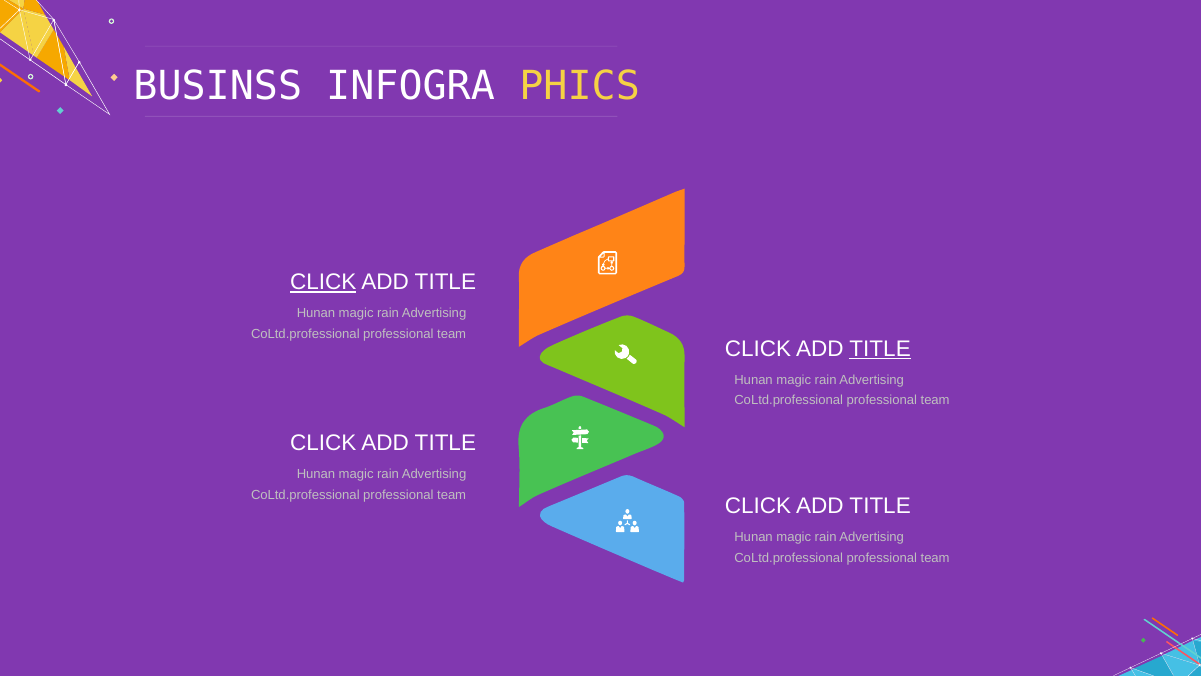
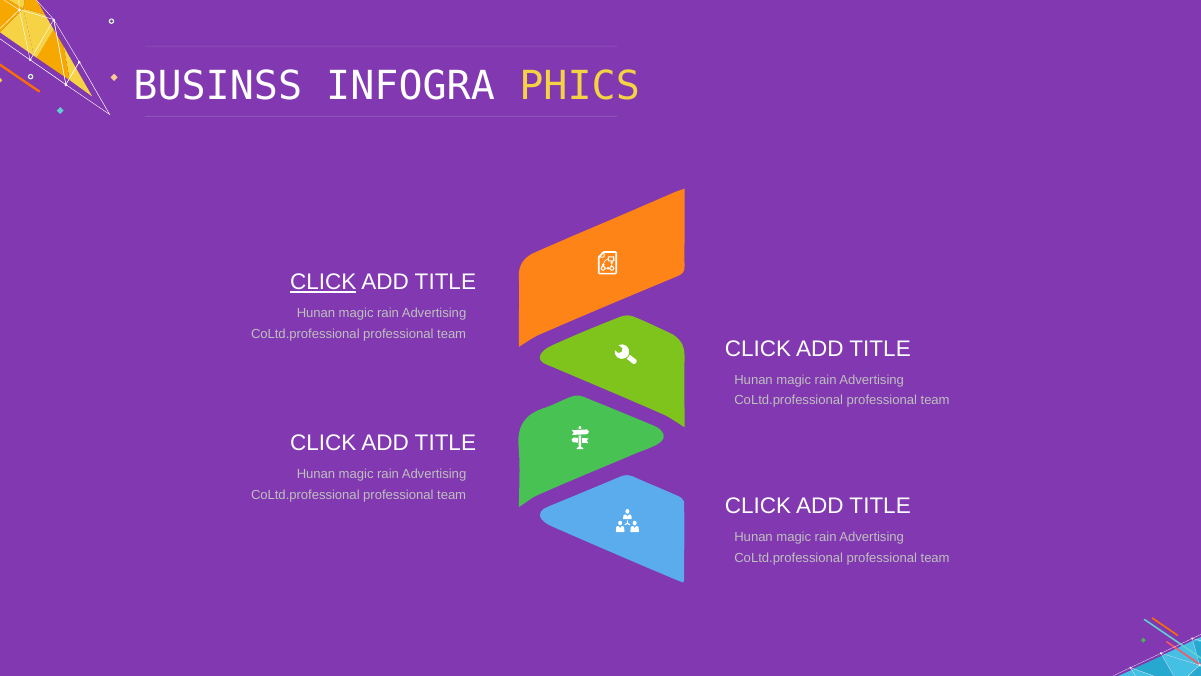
TITLE at (880, 349) underline: present -> none
